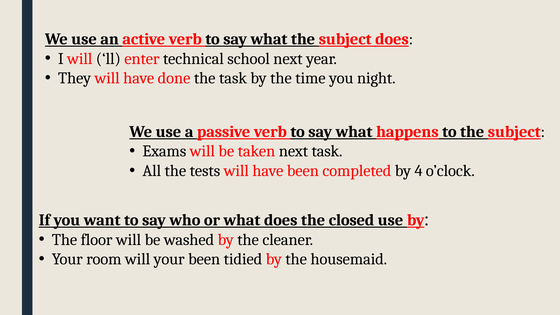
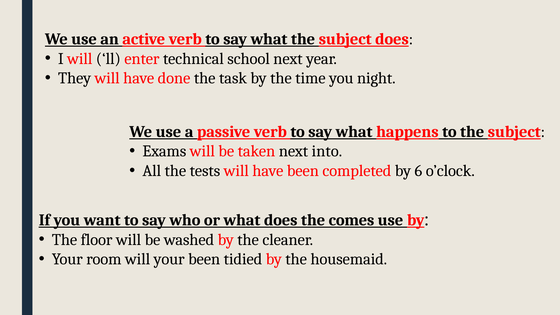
next task: task -> into
4: 4 -> 6
closed: closed -> comes
